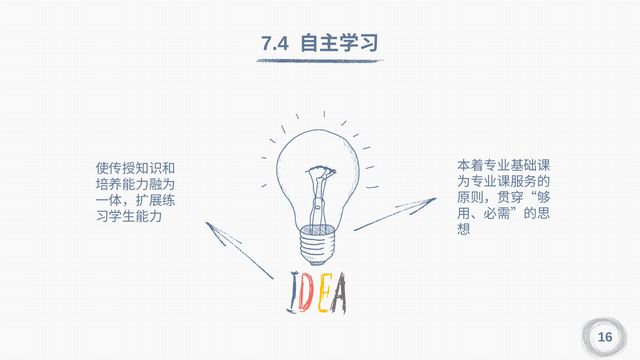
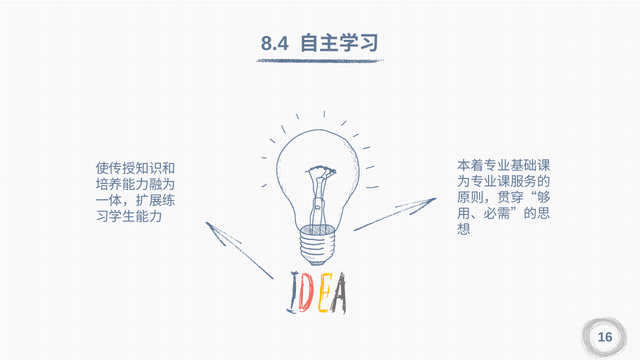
7.4: 7.4 -> 8.4
